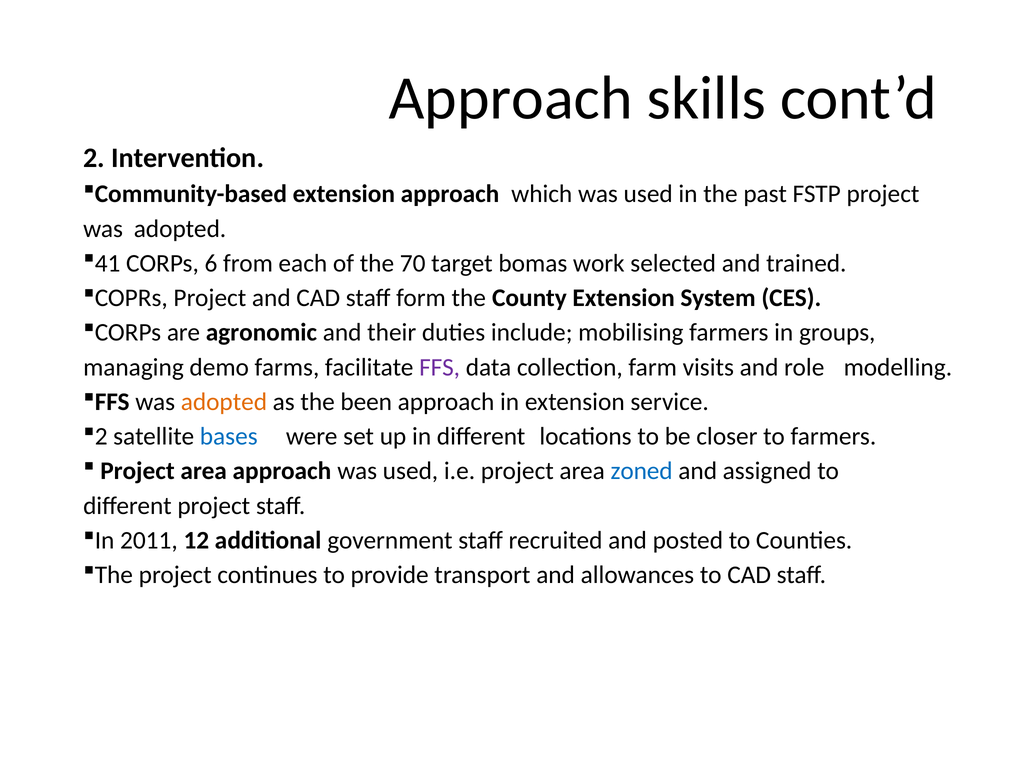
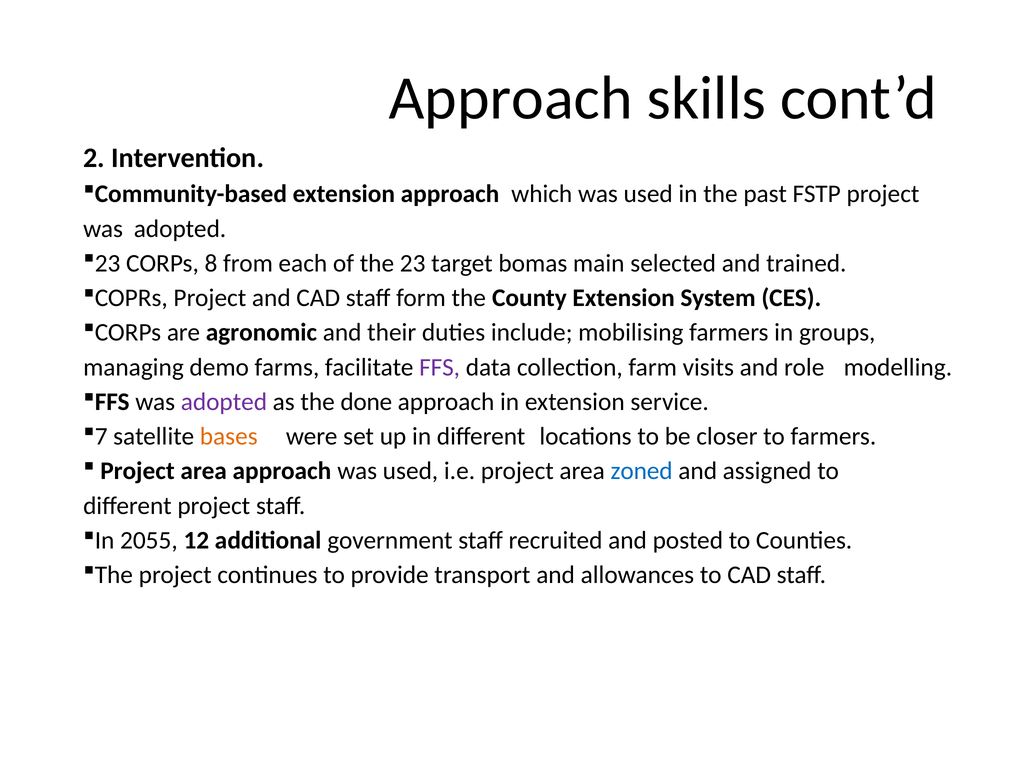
41 at (108, 263): 41 -> 23
6: 6 -> 8
the 70: 70 -> 23
work: work -> main
adopted at (224, 402) colour: orange -> purple
been: been -> done
2 at (101, 437): 2 -> 7
bases colour: blue -> orange
2011: 2011 -> 2055
